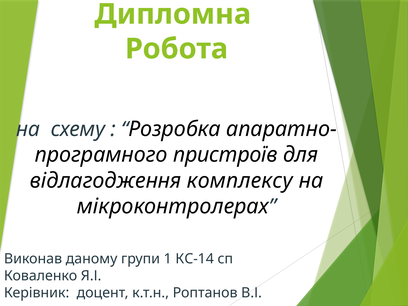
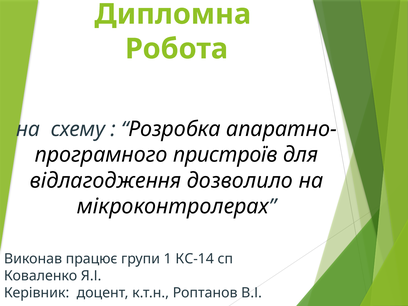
комплексу: комплексу -> дозволило
даному: даному -> працює
